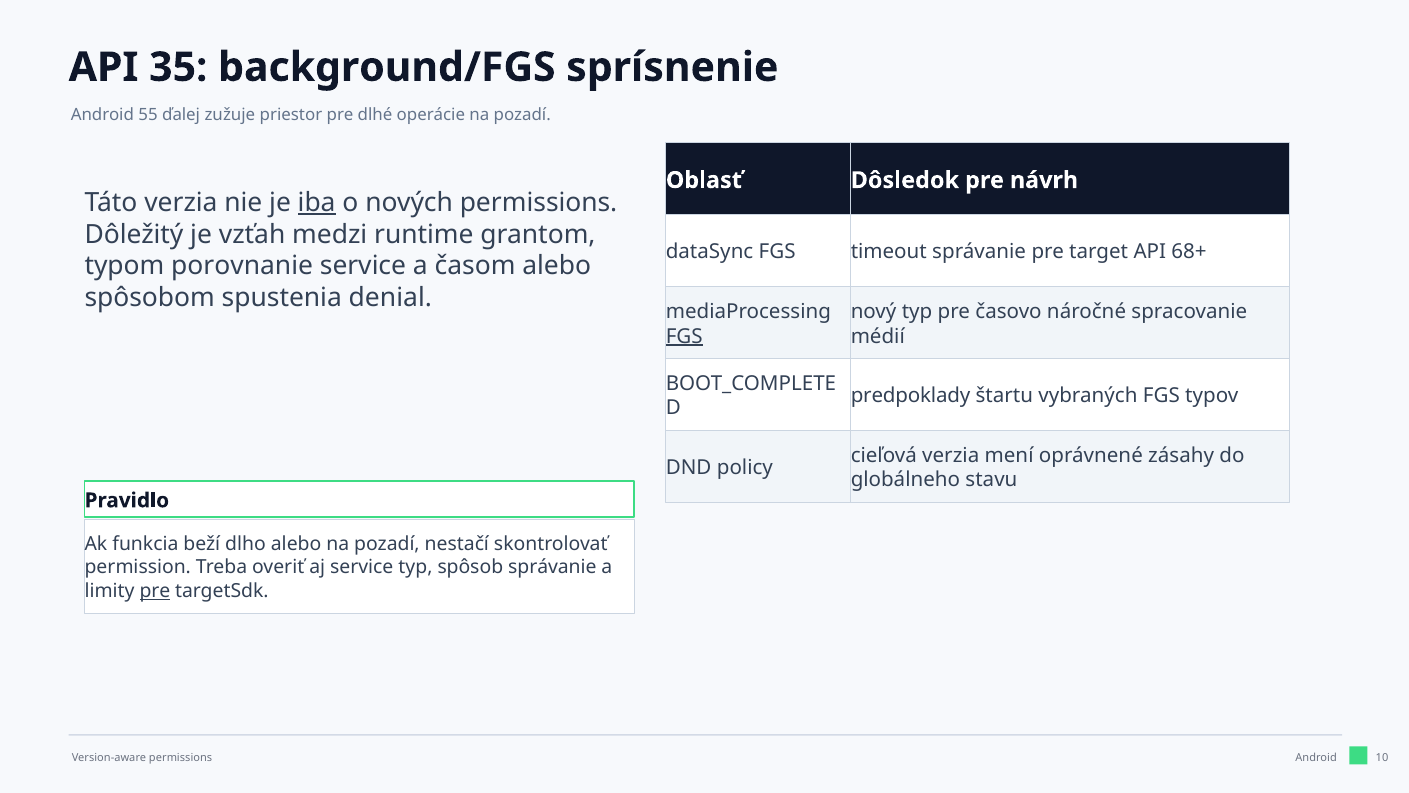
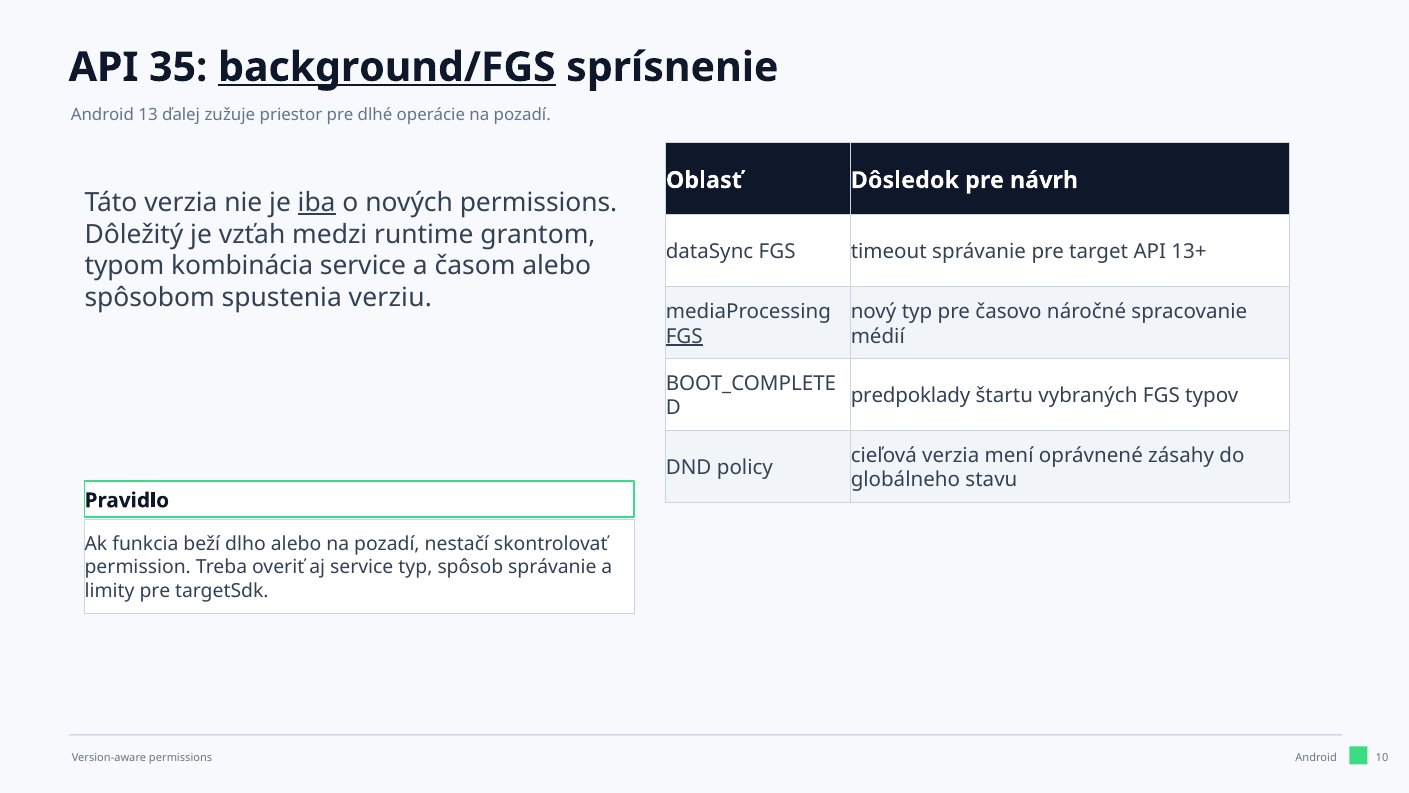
background/FGS underline: none -> present
55: 55 -> 13
68+: 68+ -> 13+
porovnanie: porovnanie -> kombinácia
denial: denial -> verziu
pre at (155, 590) underline: present -> none
